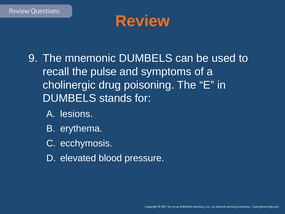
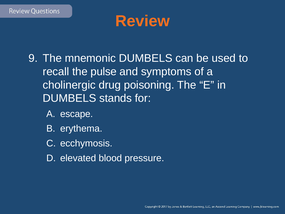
lesions: lesions -> escape
